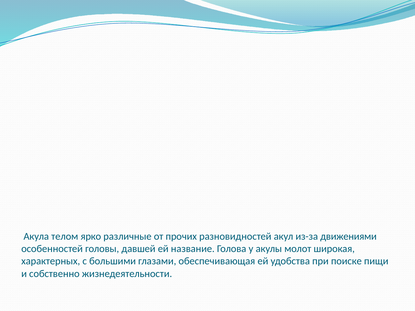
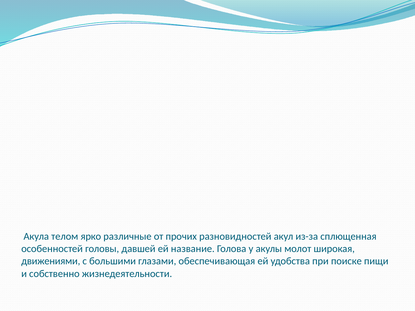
движениями: движениями -> сплющенная
характерных: характерных -> движениями
